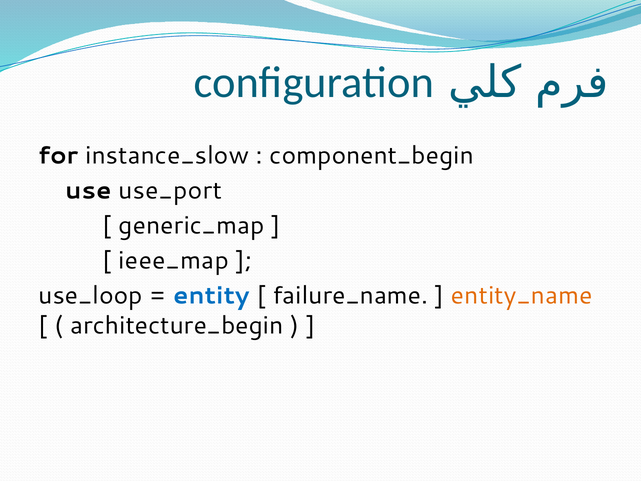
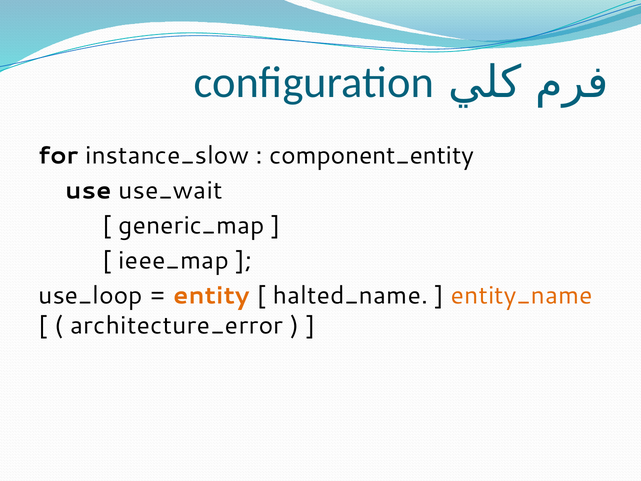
component_begin: component_begin -> component_entity
use_port: use_port -> use_wait
entity colour: blue -> orange
failure_name: failure_name -> halted_name
architecture_begin: architecture_begin -> architecture_error
